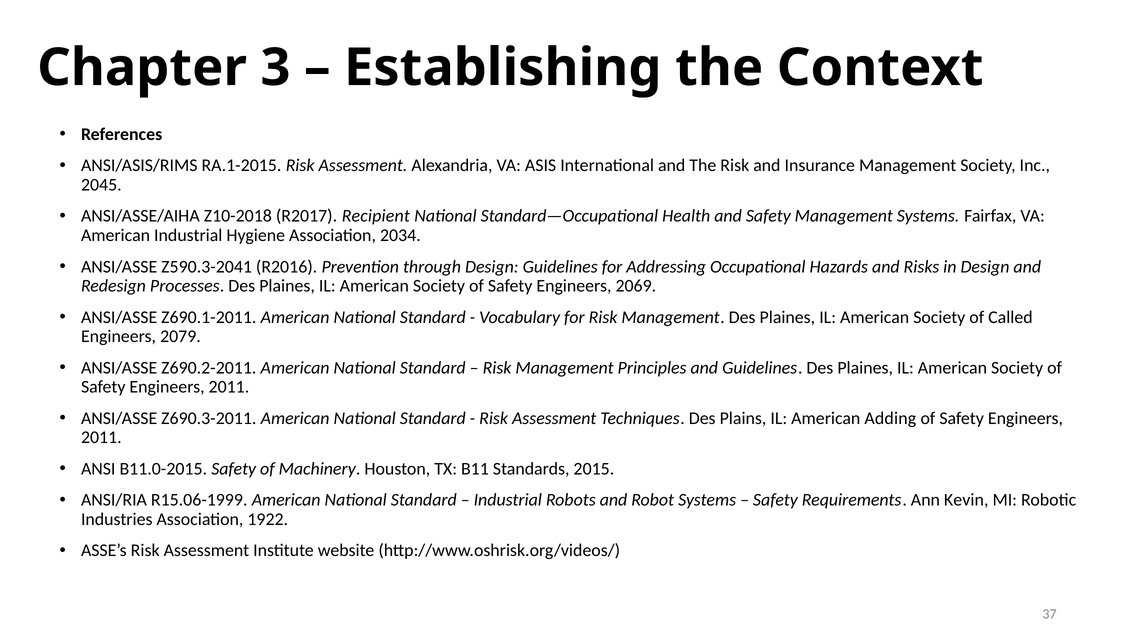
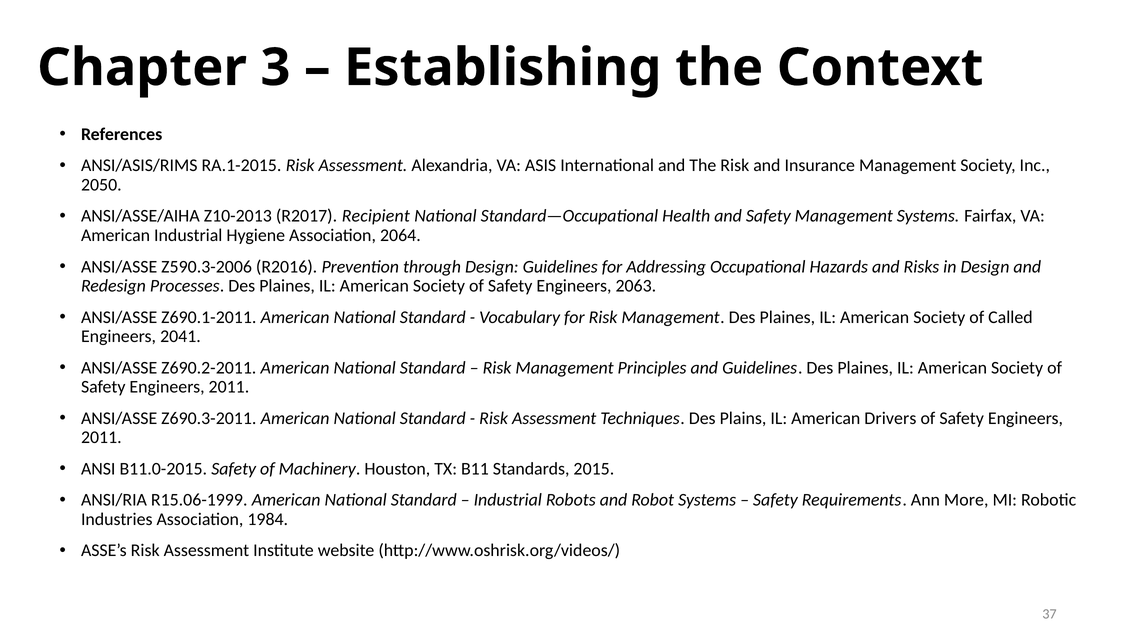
2045: 2045 -> 2050
Z10-2018: Z10-2018 -> Z10-2013
2034: 2034 -> 2064
Z590.3-2041: Z590.3-2041 -> Z590.3-2006
2069: 2069 -> 2063
2079: 2079 -> 2041
Adding: Adding -> Drivers
Kevin: Kevin -> More
1922: 1922 -> 1984
